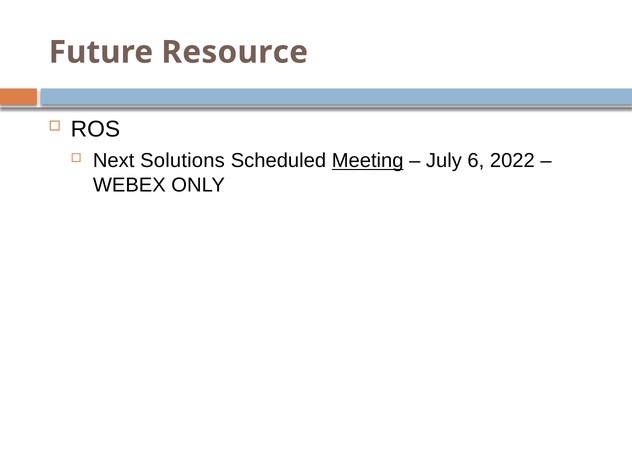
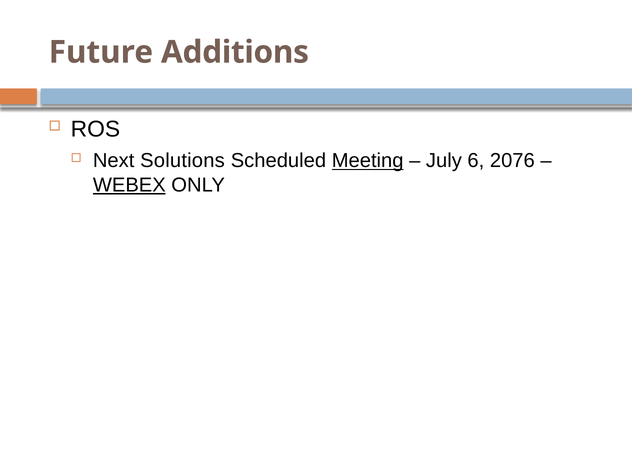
Resource: Resource -> Additions
2022: 2022 -> 2076
WEBEX underline: none -> present
